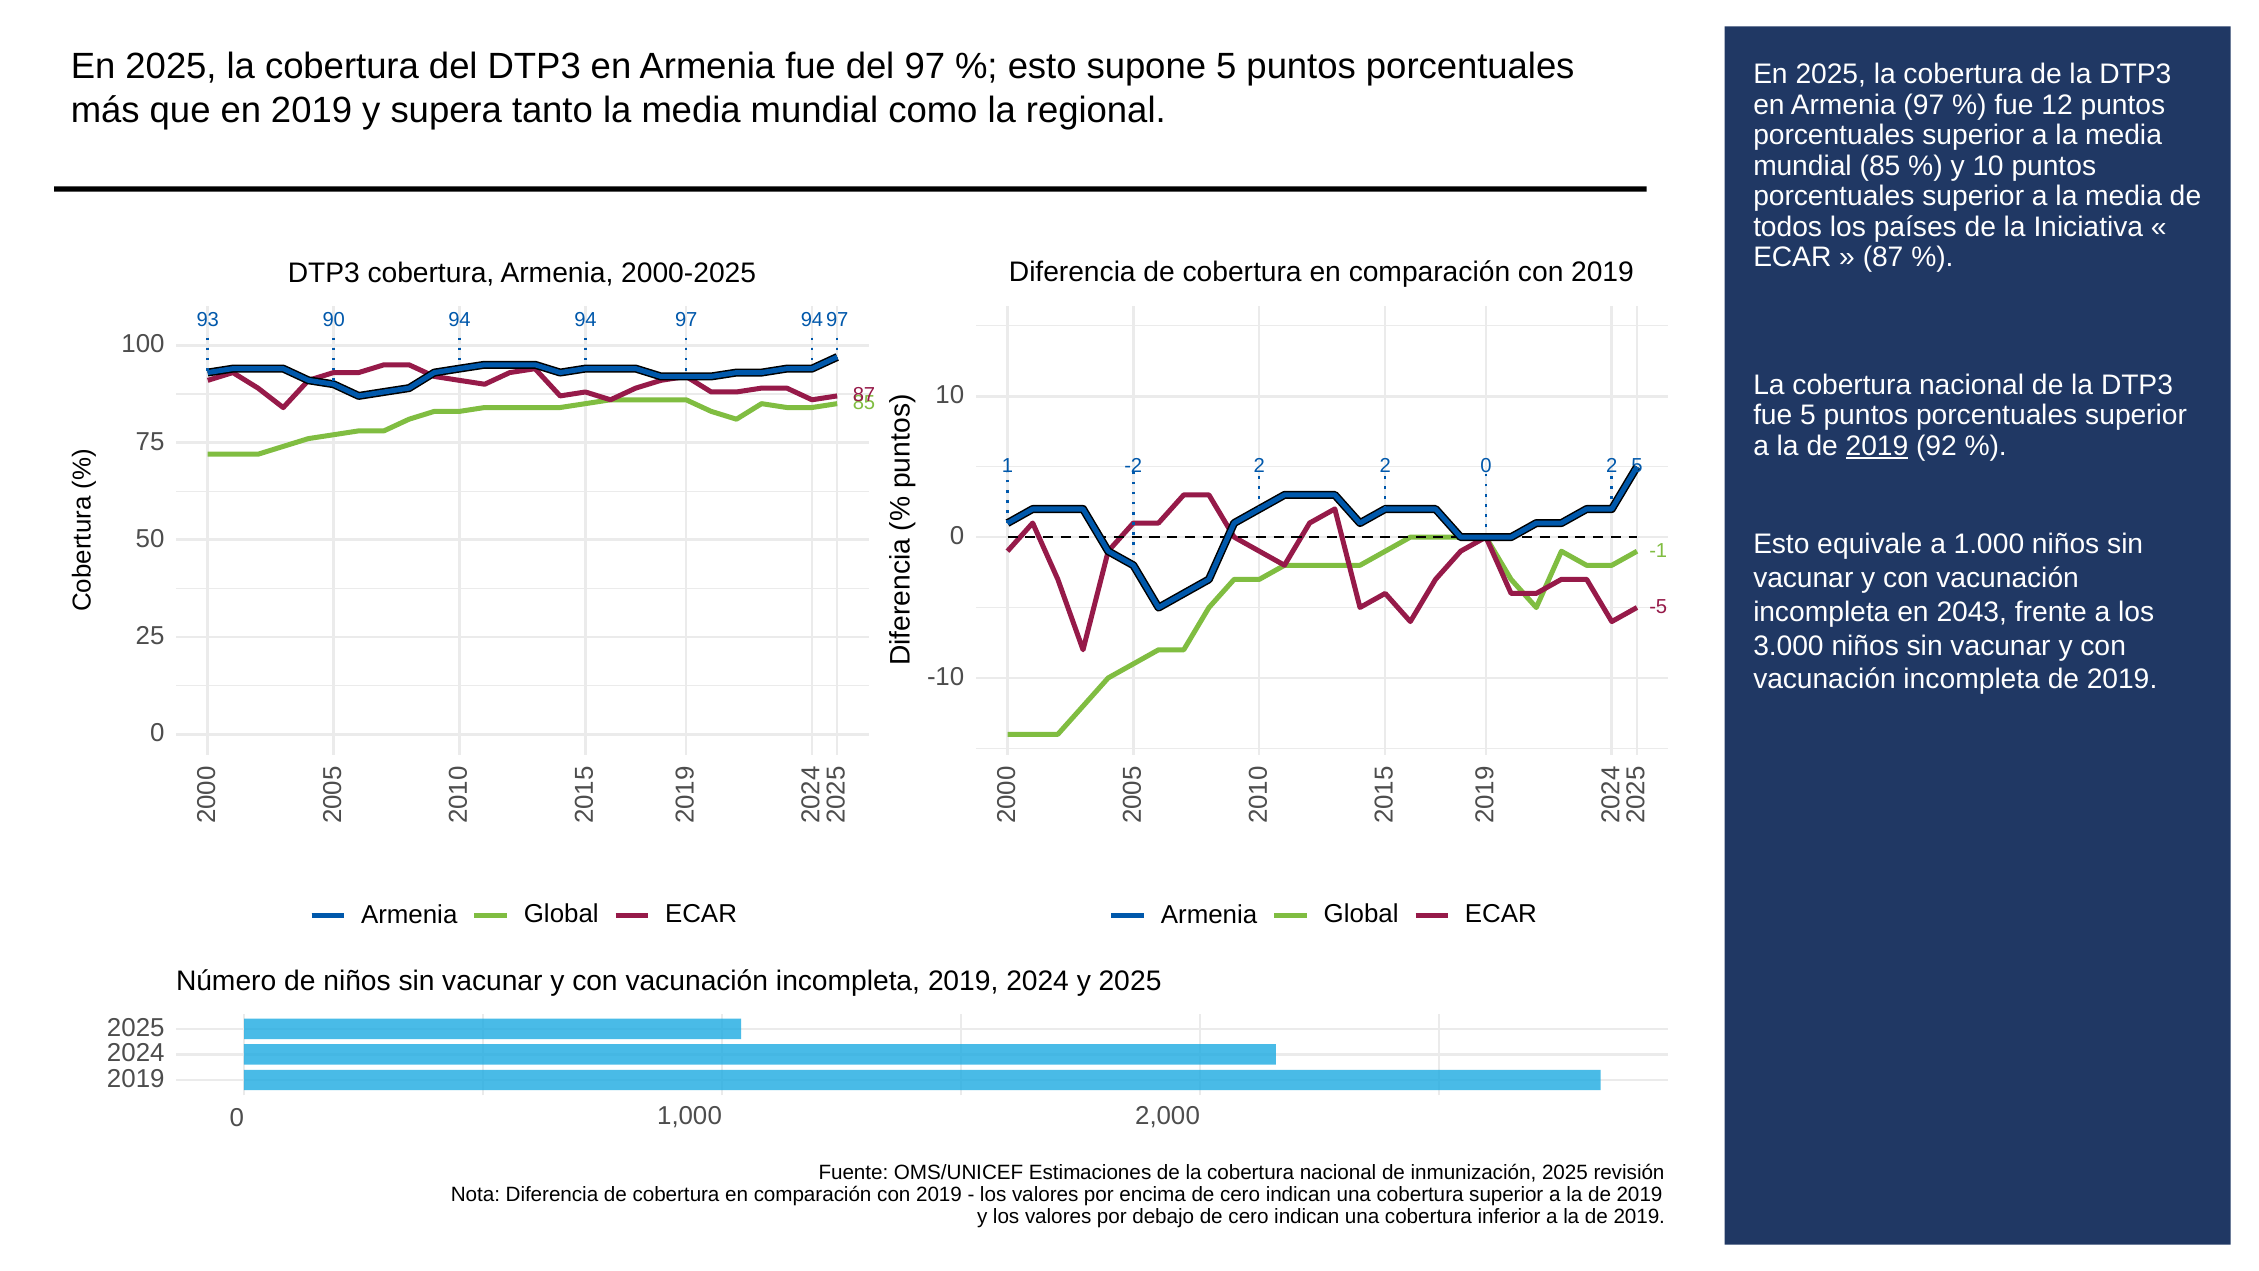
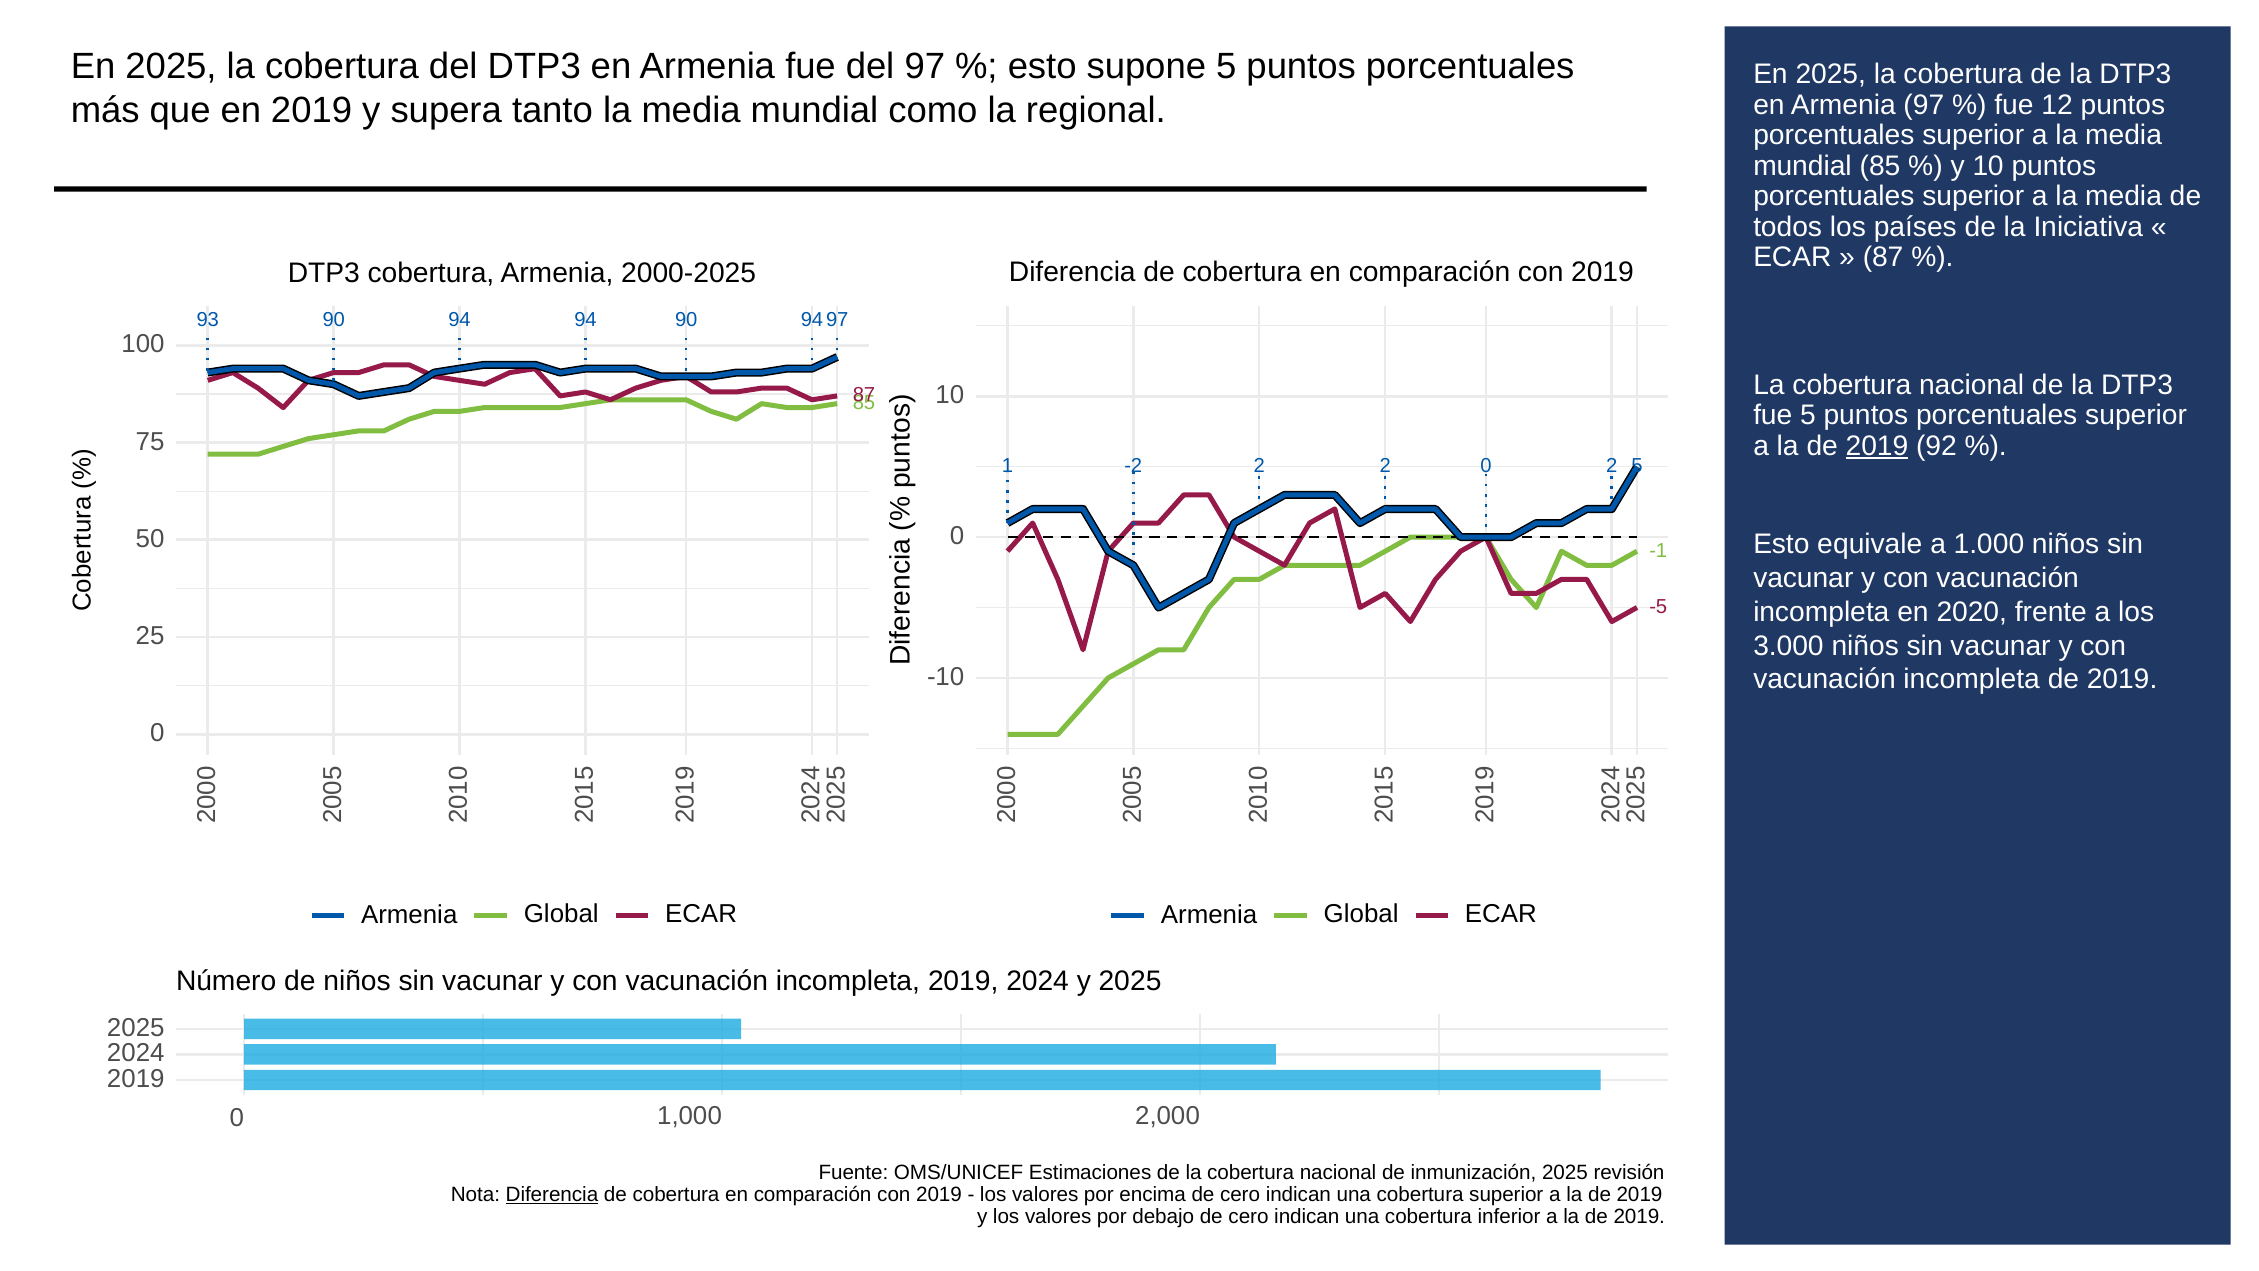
94 97: 97 -> 90
2043: 2043 -> 2020
Diferencia at (552, 1194) underline: none -> present
